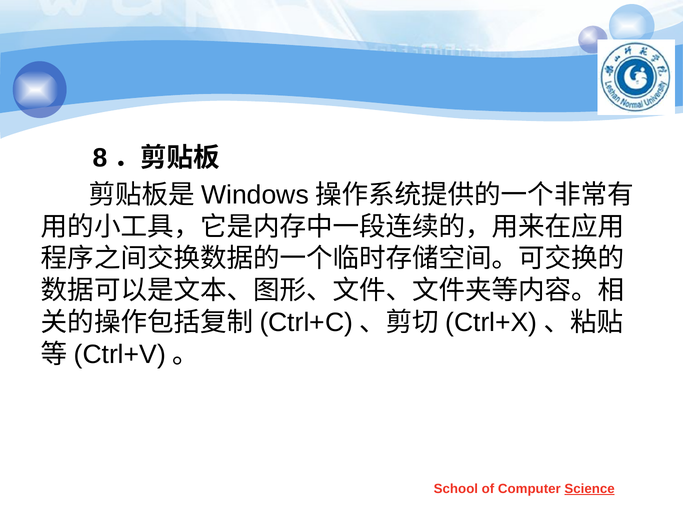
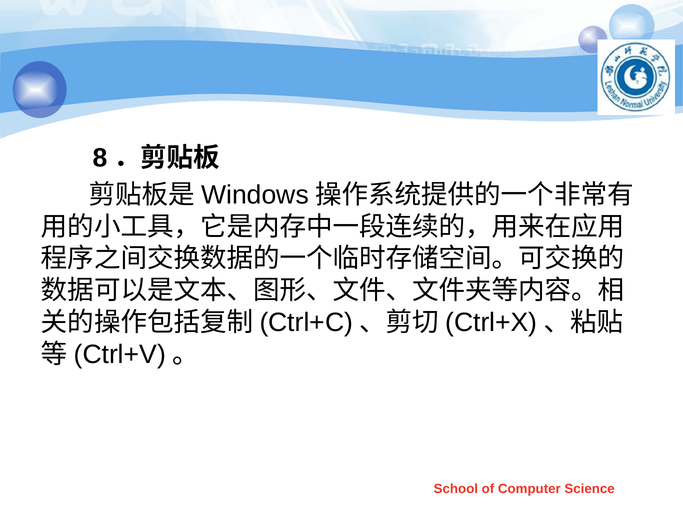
Science underline: present -> none
